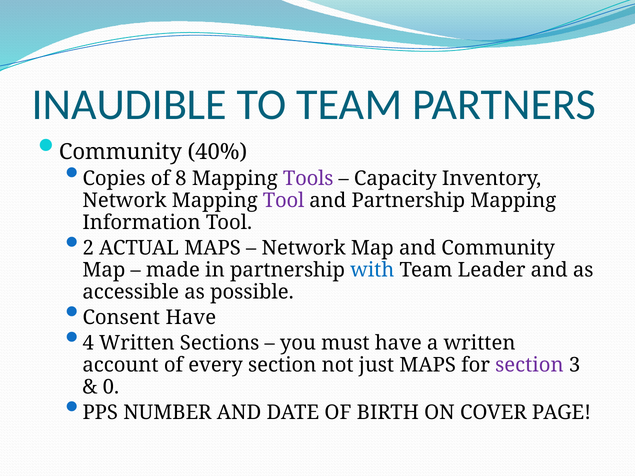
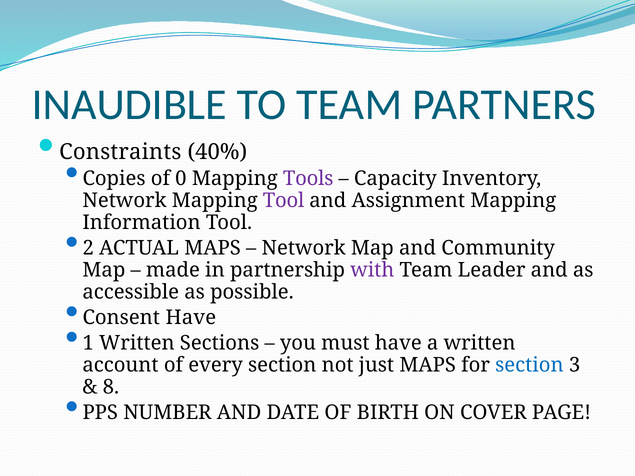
Community at (120, 152): Community -> Constraints
8: 8 -> 0
and Partnership: Partnership -> Assignment
with colour: blue -> purple
4: 4 -> 1
section at (529, 365) colour: purple -> blue
0: 0 -> 8
